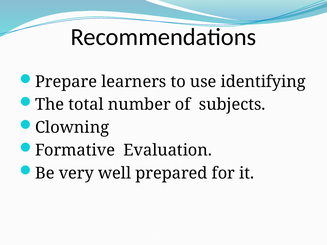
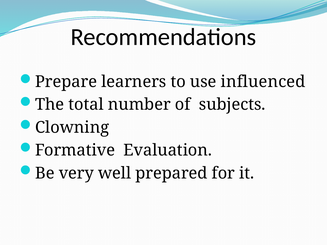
identifying: identifying -> influenced
